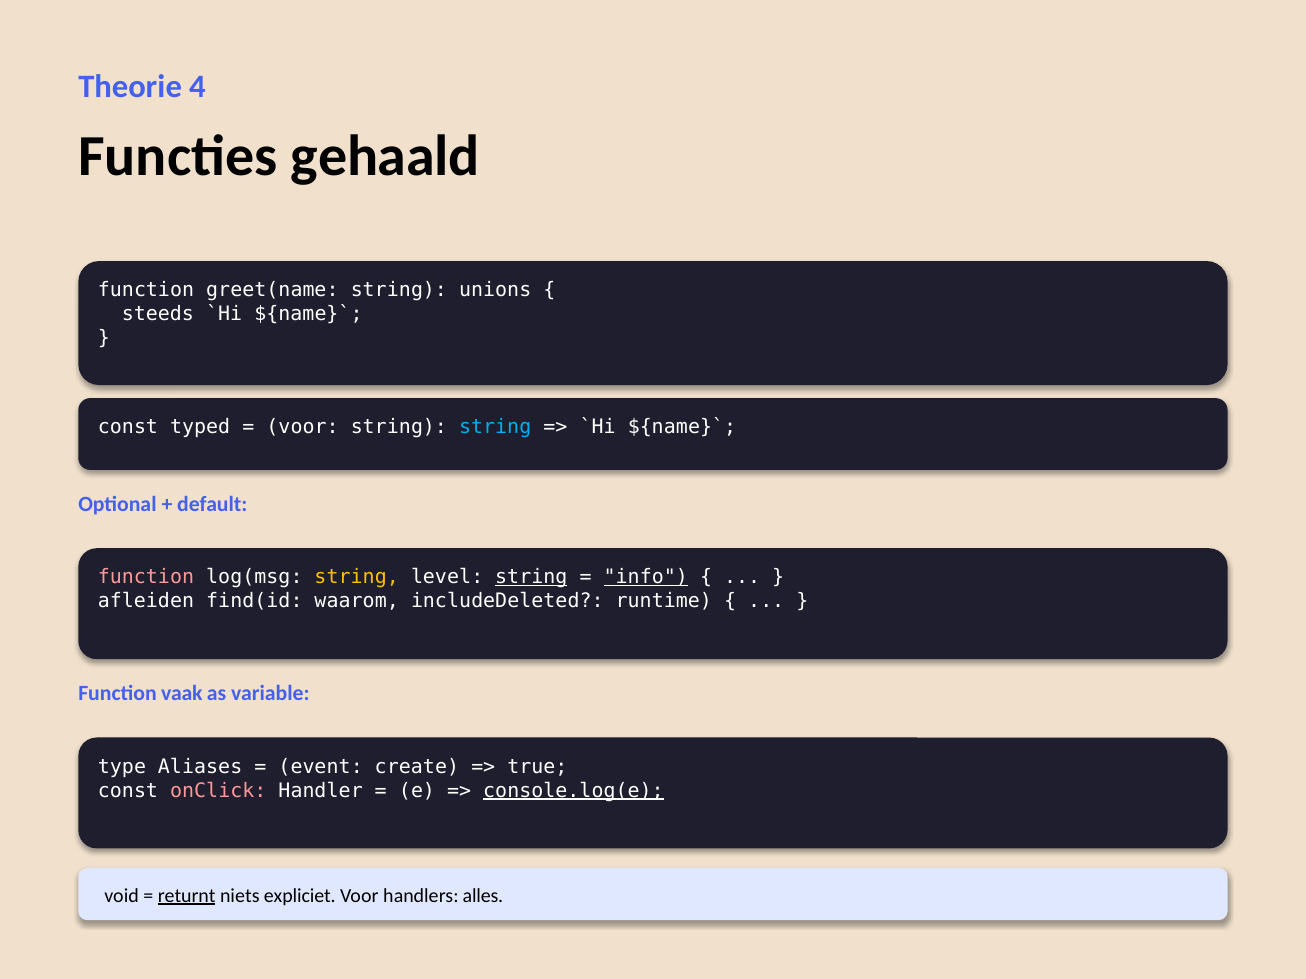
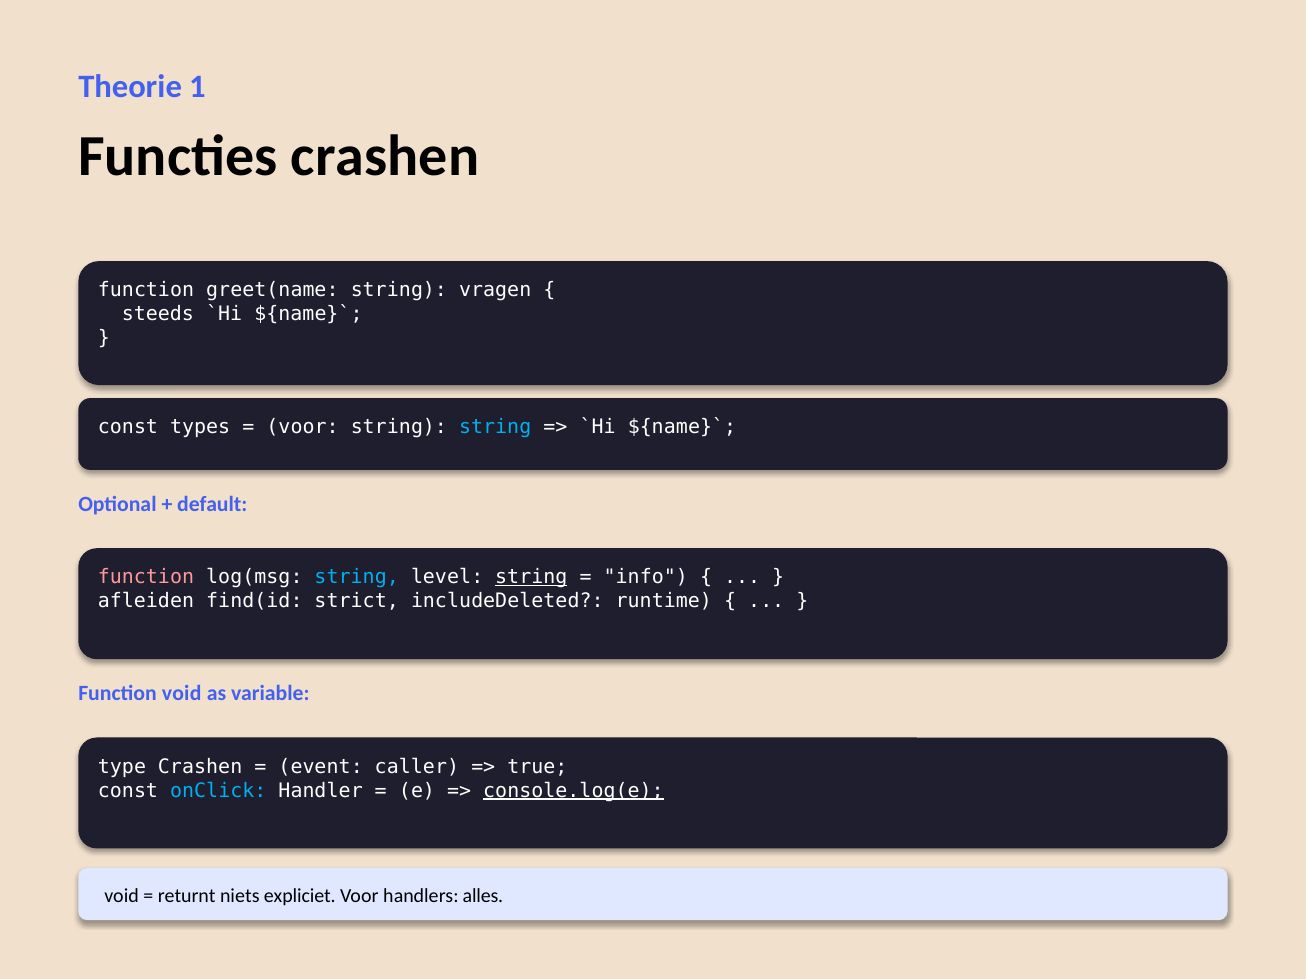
4: 4 -> 1
Functies gehaald: gehaald -> crashen
unions: unions -> vragen
typed: typed -> types
string at (357, 578) colour: yellow -> light blue
info underline: present -> none
waarom: waarom -> strict
Function vaak: vaak -> void
type Aliases: Aliases -> Crashen
create: create -> caller
onClick colour: pink -> light blue
returnt underline: present -> none
